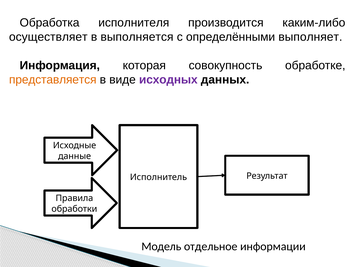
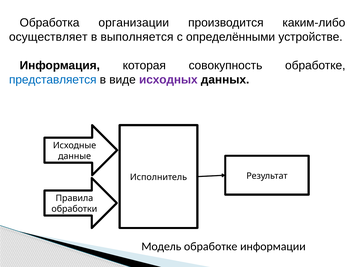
исполнителя: исполнителя -> организации
выполняет: выполняет -> устройстве
представляется colour: orange -> blue
Модель отдельное: отдельное -> обработке
